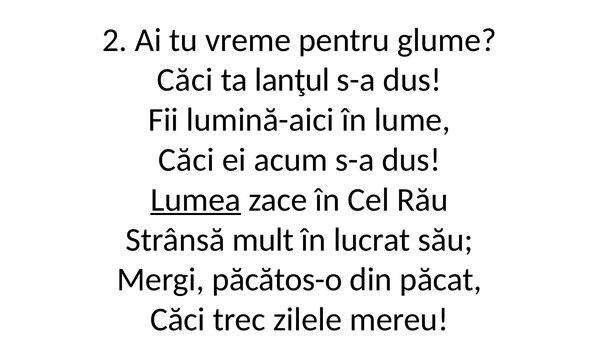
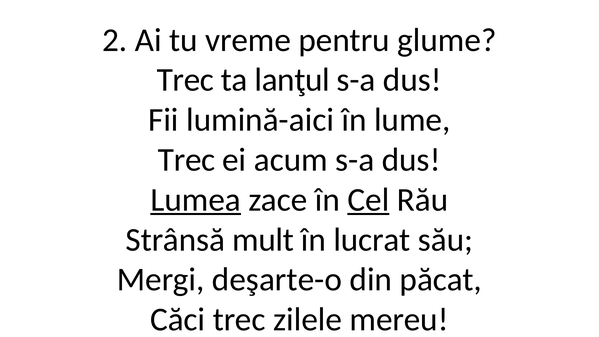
Căci at (185, 80): Căci -> Trec
Căci at (186, 160): Căci -> Trec
Cel underline: none -> present
păcătos-o: păcătos-o -> deşarte-o
